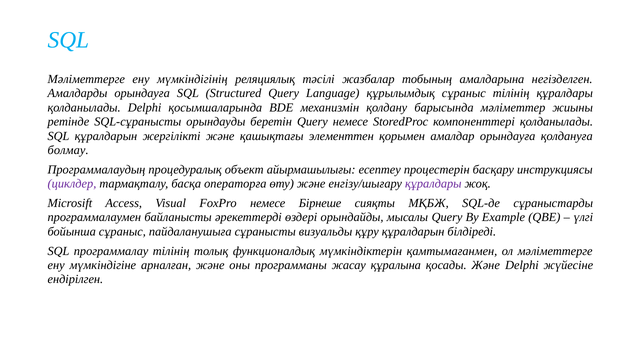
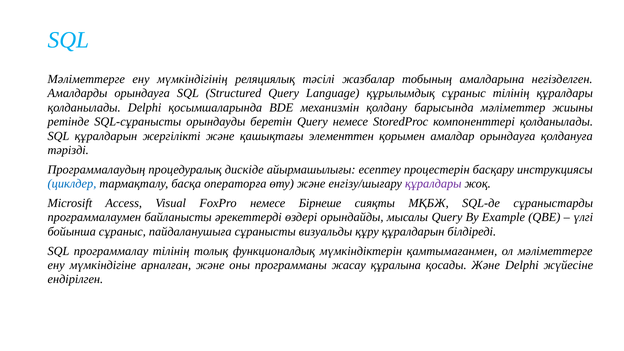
болмау: болмау -> тәрізді
объект: объект -> дискіде
циклдер colour: purple -> blue
